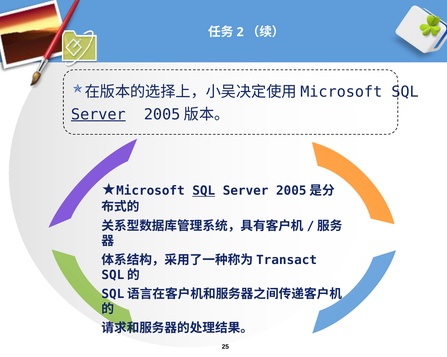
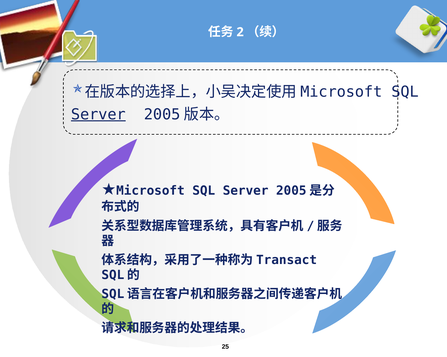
SQL at (204, 191) underline: present -> none
